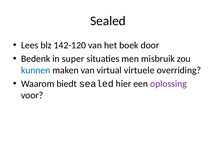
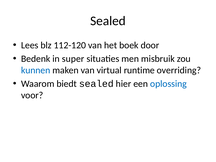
142-120: 142-120 -> 112-120
virtuele: virtuele -> runtime
oplossing colour: purple -> blue
